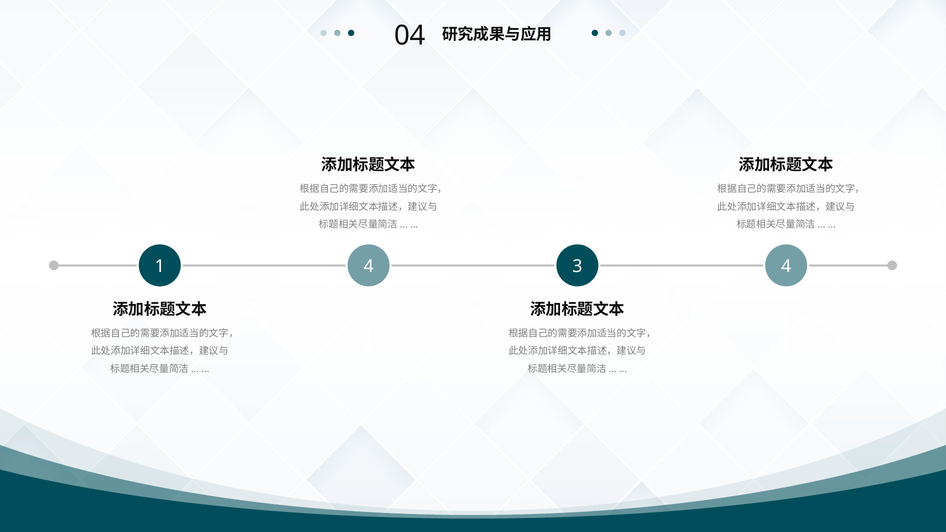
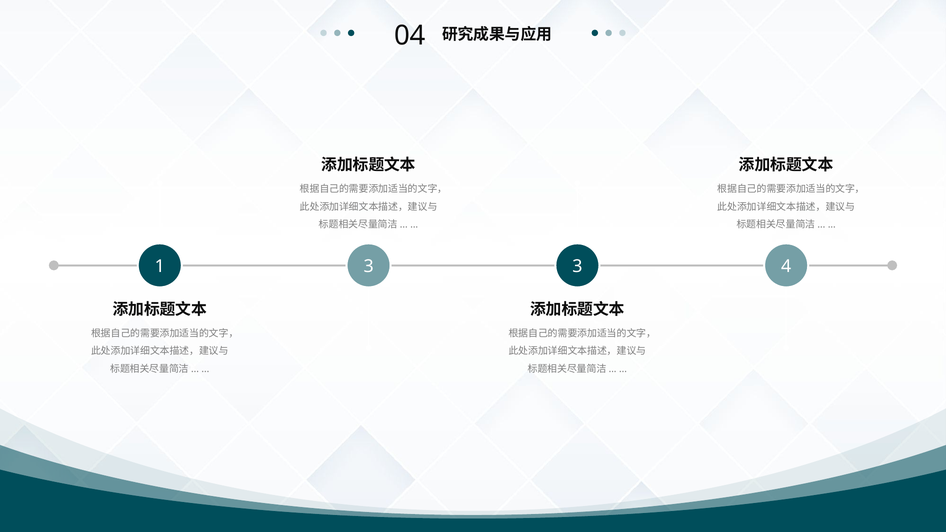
1 4: 4 -> 3
